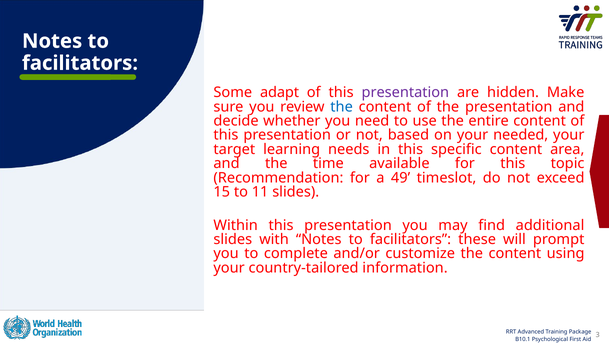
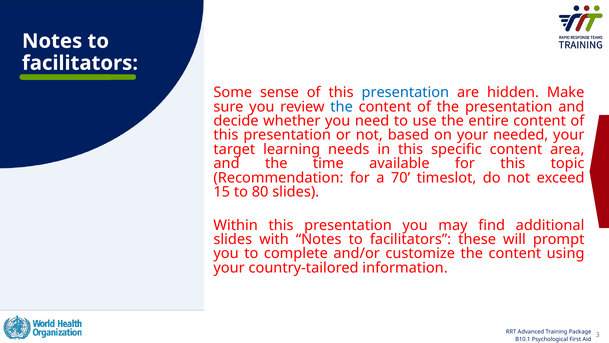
adapt: adapt -> sense
presentation at (405, 92) colour: purple -> blue
49: 49 -> 70
11: 11 -> 80
